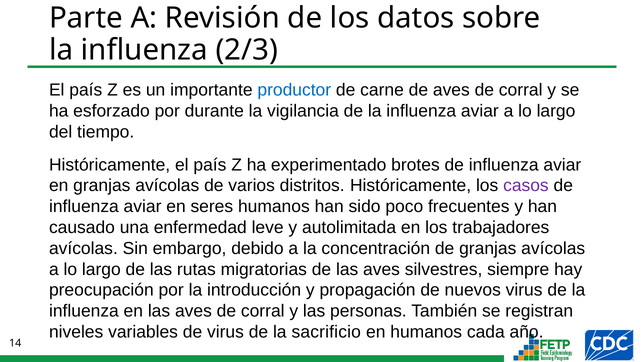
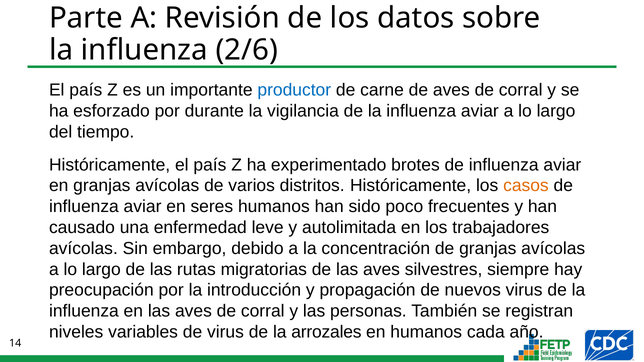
2/3: 2/3 -> 2/6
casos colour: purple -> orange
sacrificio: sacrificio -> arrozales
